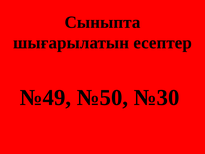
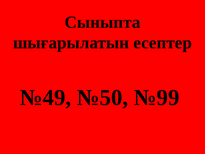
№30: №30 -> №99
